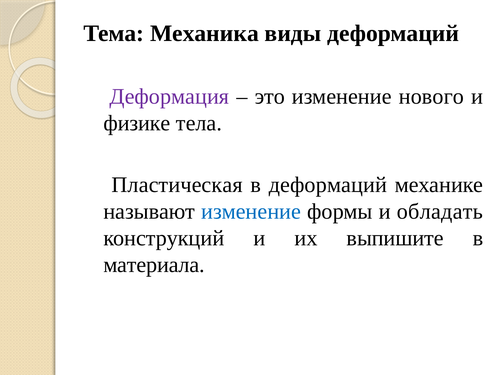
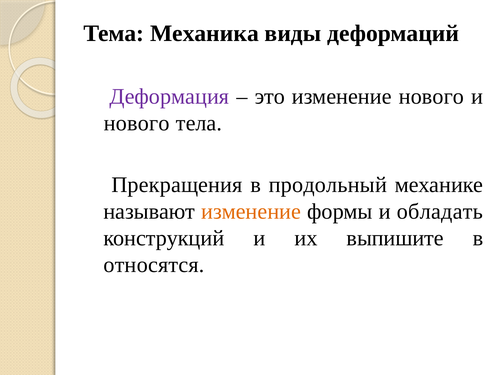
физике at (137, 123): физике -> нового
Пластическая: Пластическая -> Прекращения
в деформаций: деформаций -> продольный
изменение at (251, 212) colour: blue -> orange
материала: материала -> относятся
